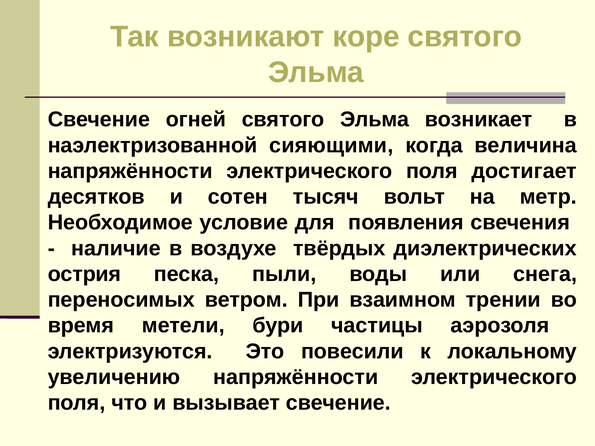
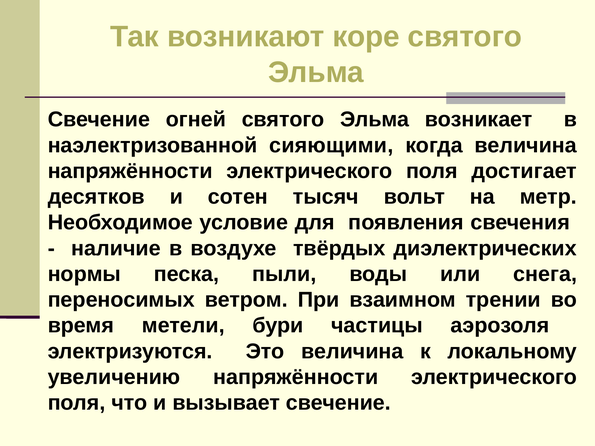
острия: острия -> нормы
Это повесили: повесили -> величина
